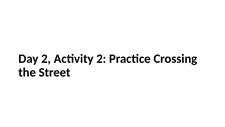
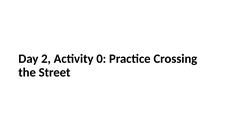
Activity 2: 2 -> 0
